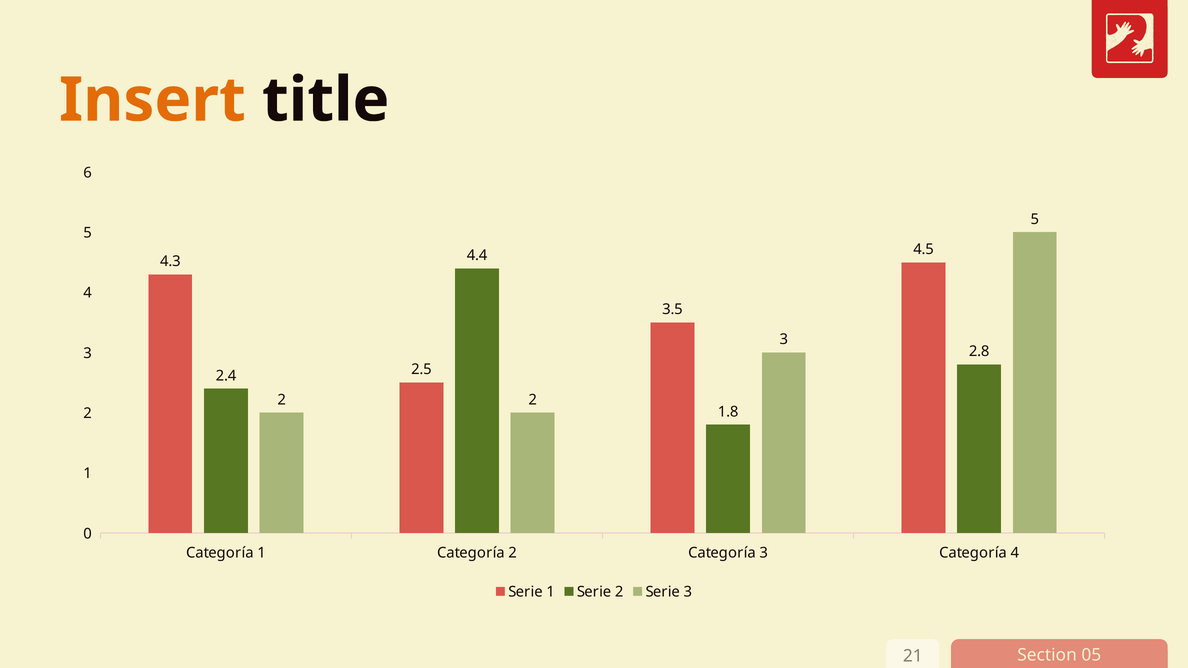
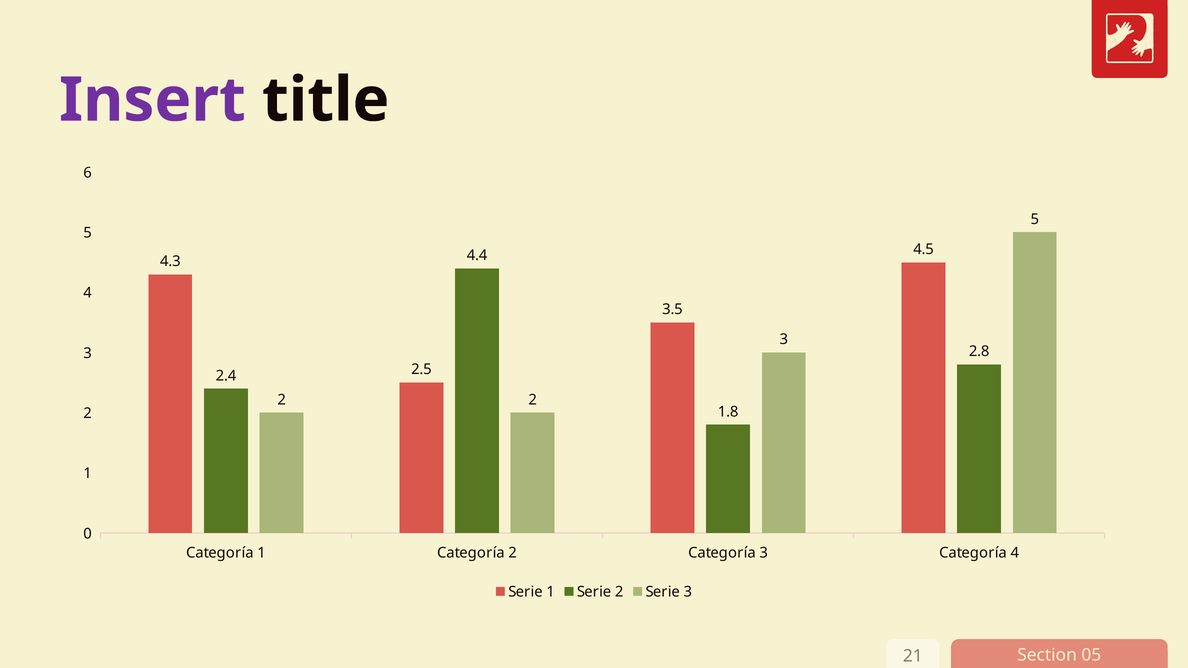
Insert colour: orange -> purple
